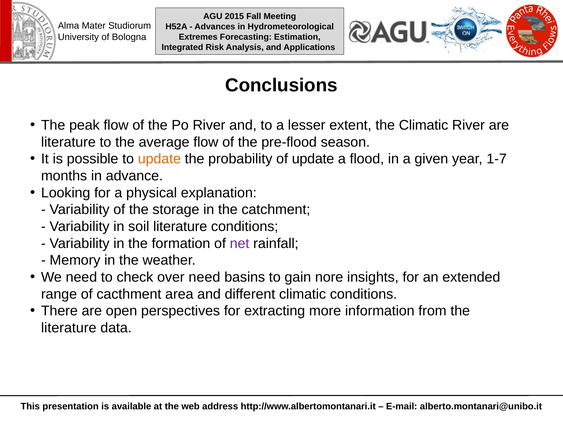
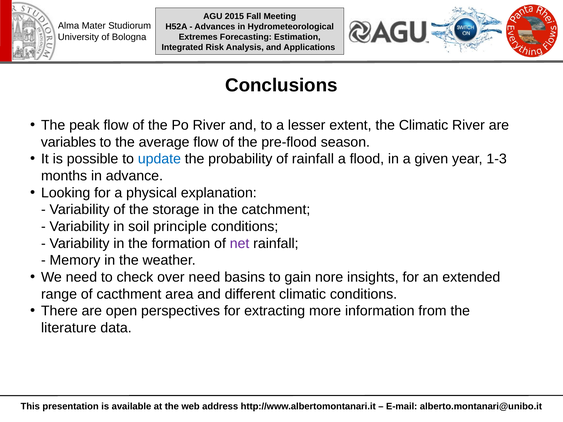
literature at (68, 142): literature -> variables
update at (159, 159) colour: orange -> blue
of update: update -> rainfall
1-7: 1-7 -> 1-3
soil literature: literature -> principle
